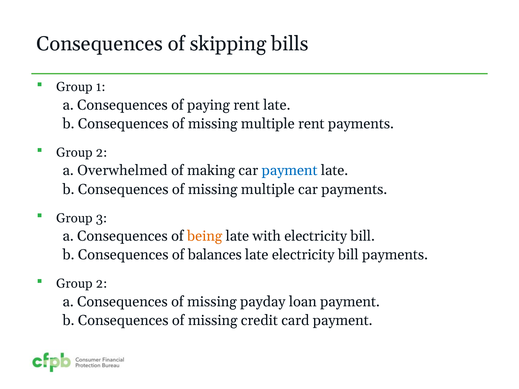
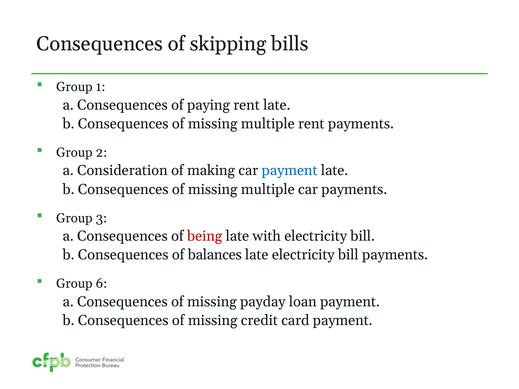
Overwhelmed: Overwhelmed -> Consideration
being colour: orange -> red
2 at (101, 284): 2 -> 6
